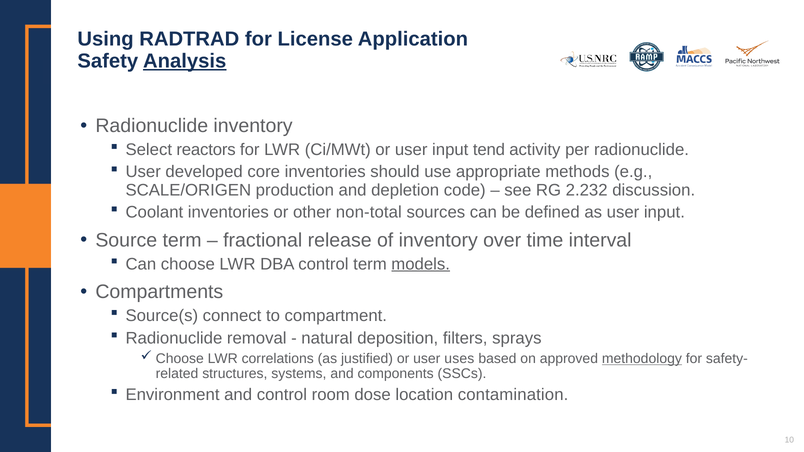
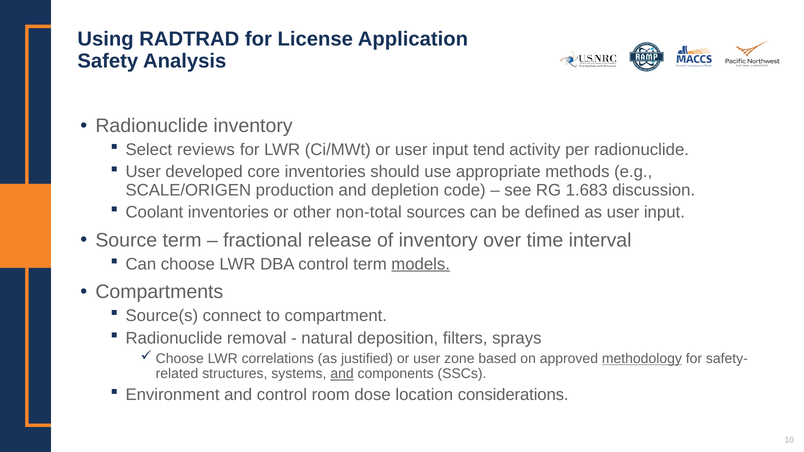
Analysis underline: present -> none
reactors: reactors -> reviews
2.232: 2.232 -> 1.683
uses: uses -> zone
and at (342, 374) underline: none -> present
contamination: contamination -> considerations
